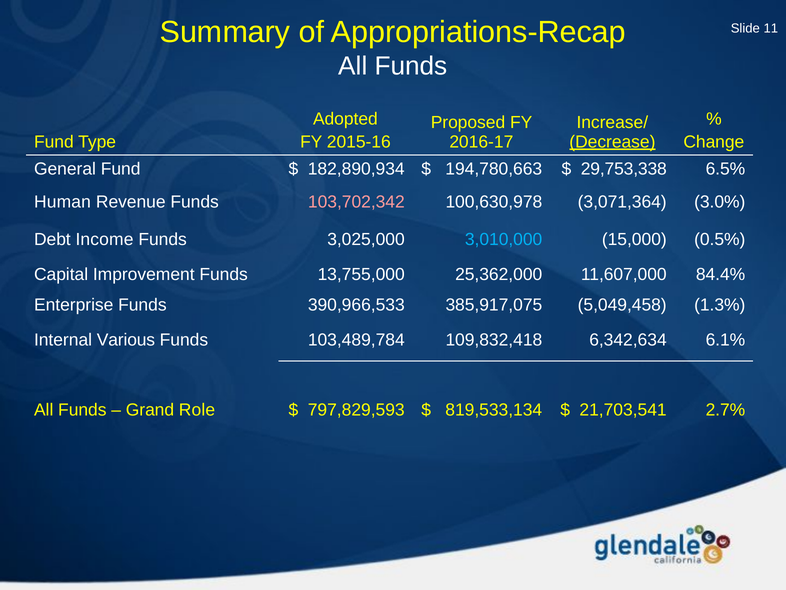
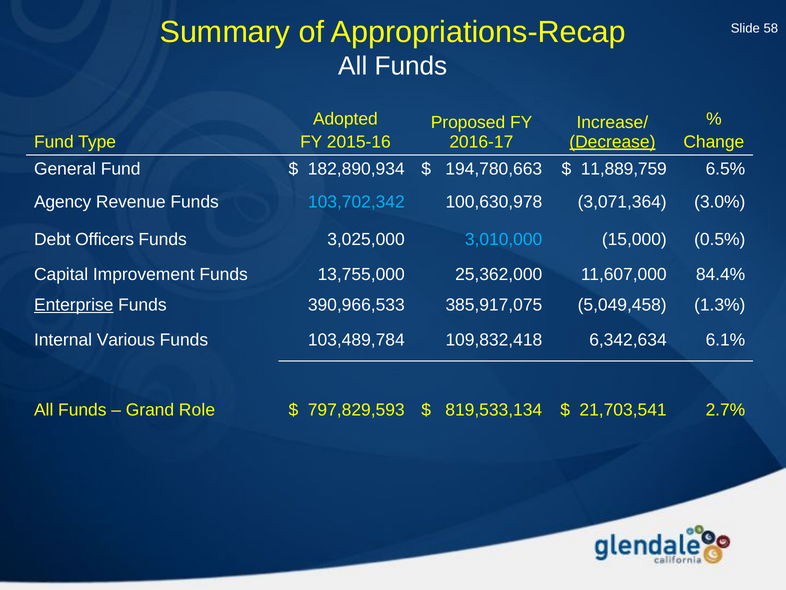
11: 11 -> 58
29,753,338: 29,753,338 -> 11,889,759
Human: Human -> Agency
103,702,342 colour: pink -> light blue
Income: Income -> Officers
Enterprise underline: none -> present
